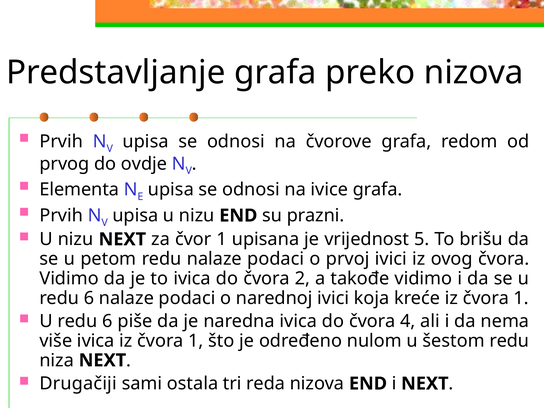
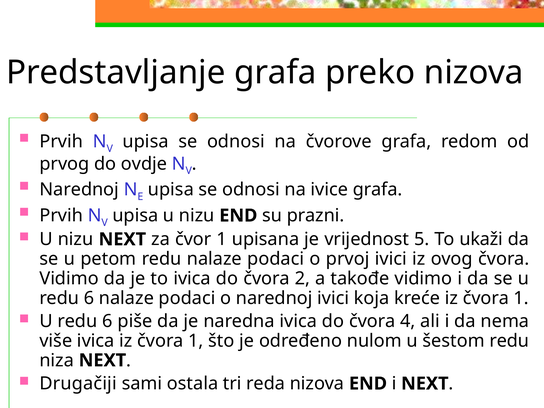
Elementa at (79, 190): Elementa -> Narednoj
brišu: brišu -> ukaži
